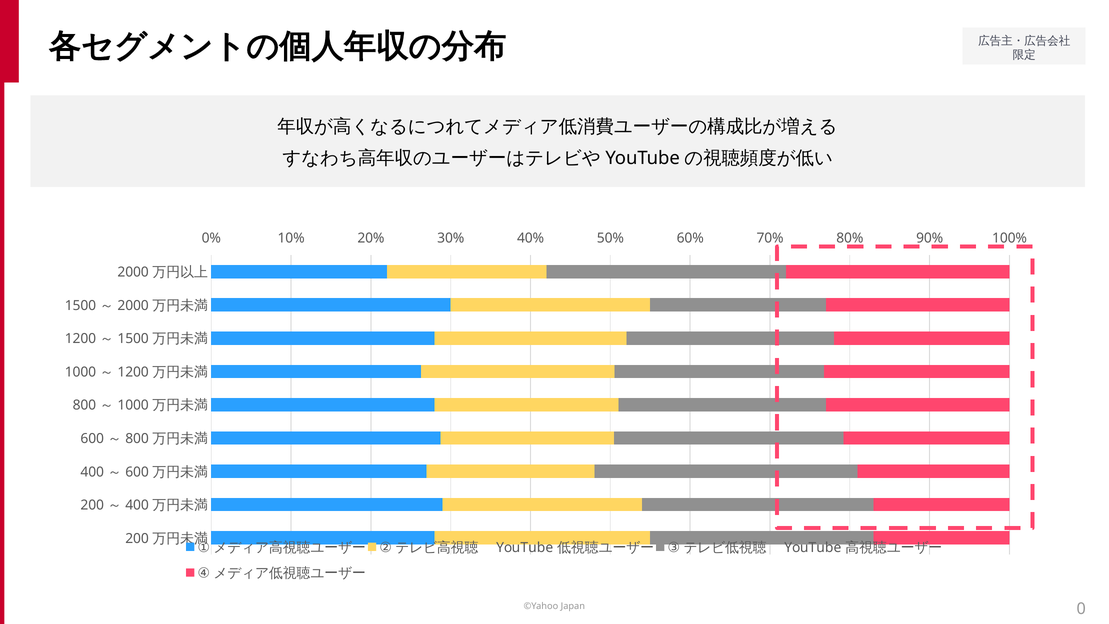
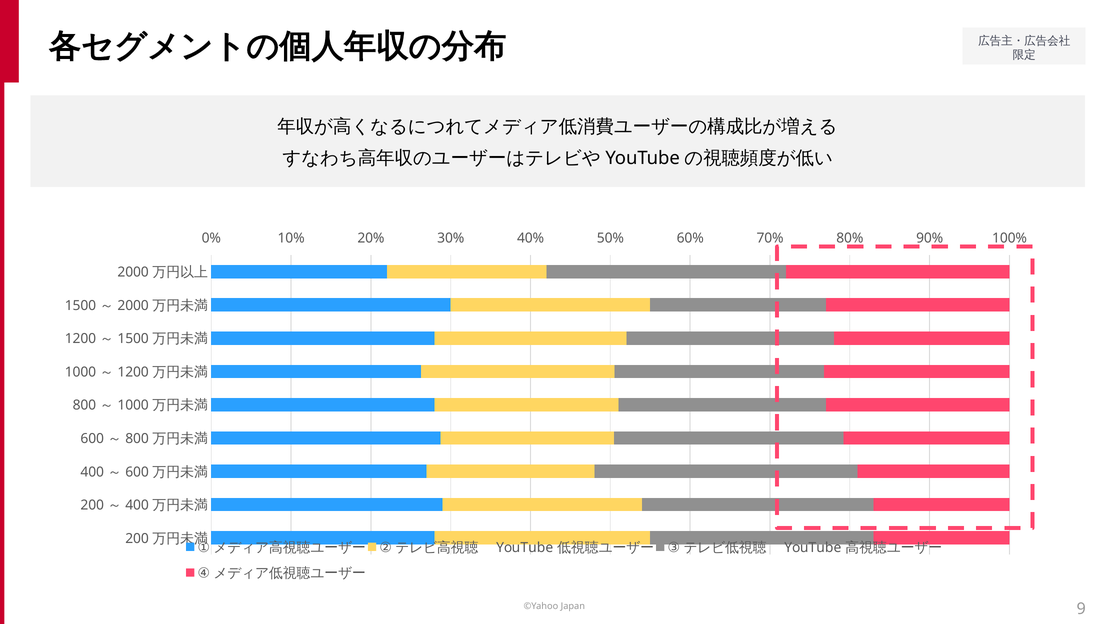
0: 0 -> 9
